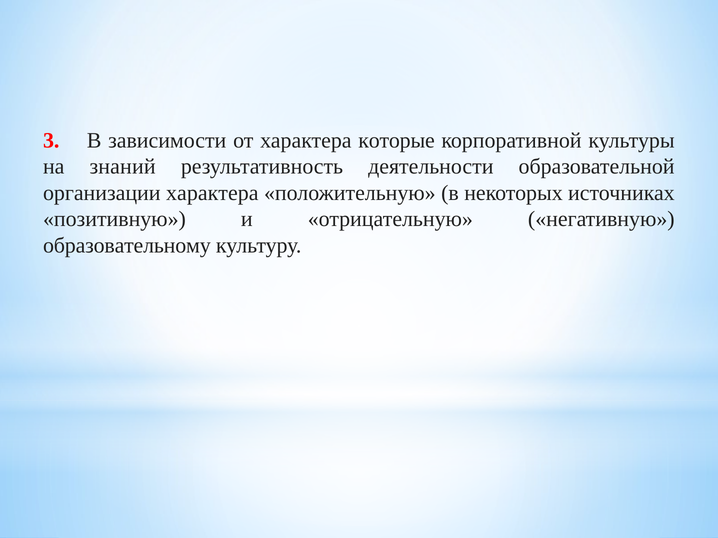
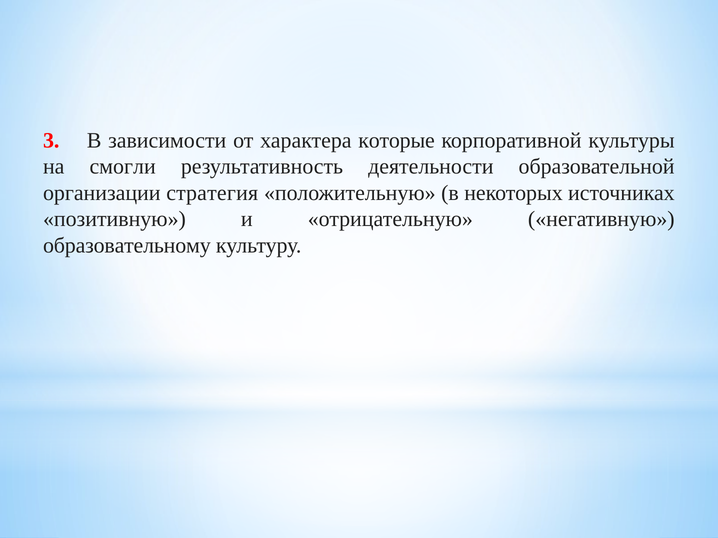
знаний: знаний -> смогли
организации характера: характера -> стратегия
